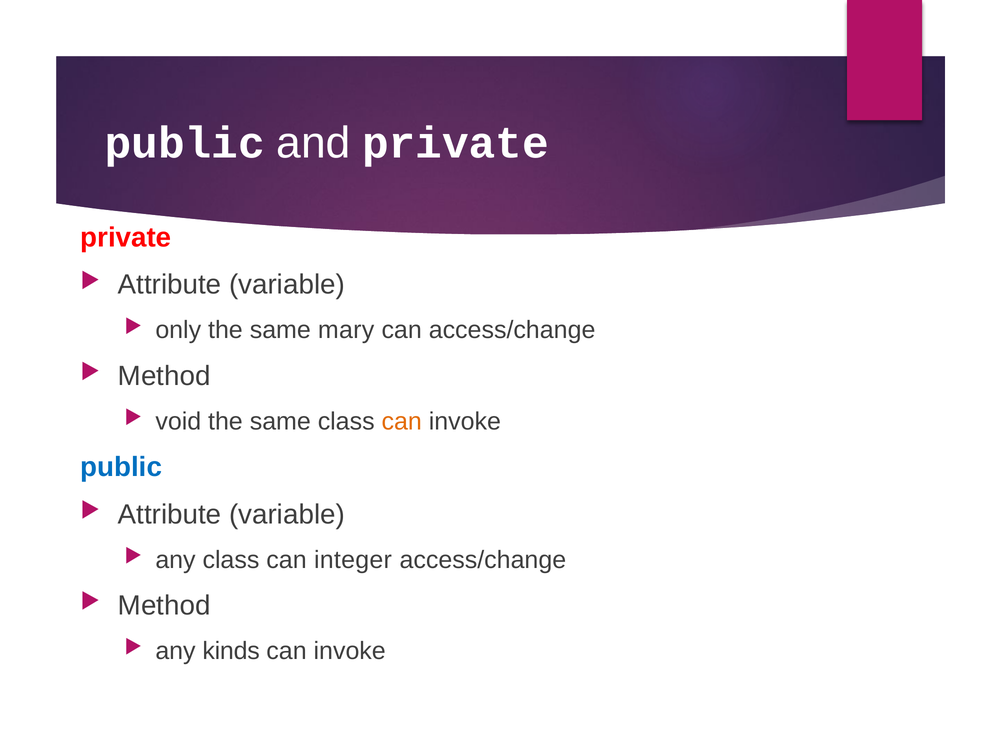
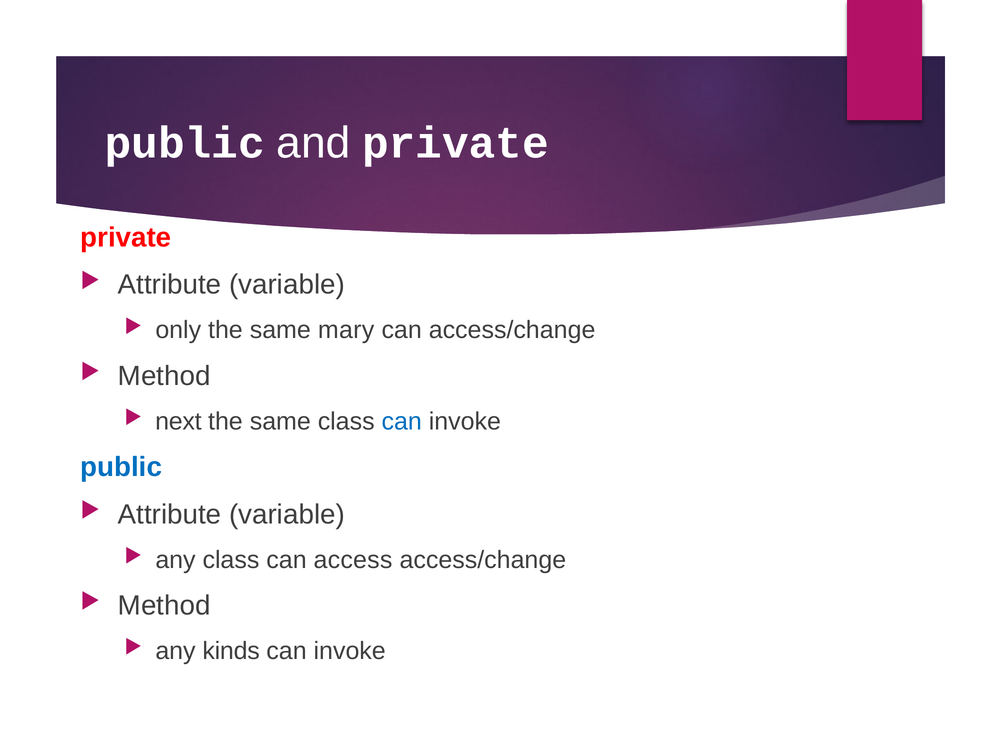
void: void -> next
can at (402, 421) colour: orange -> blue
integer: integer -> access
